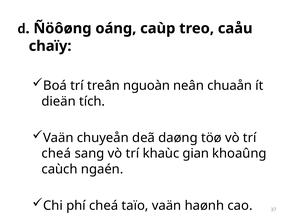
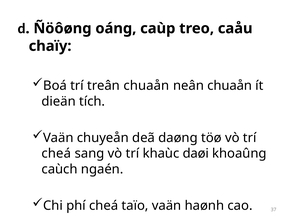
treân nguoàn: nguoàn -> chuaån
gian: gian -> daøi
